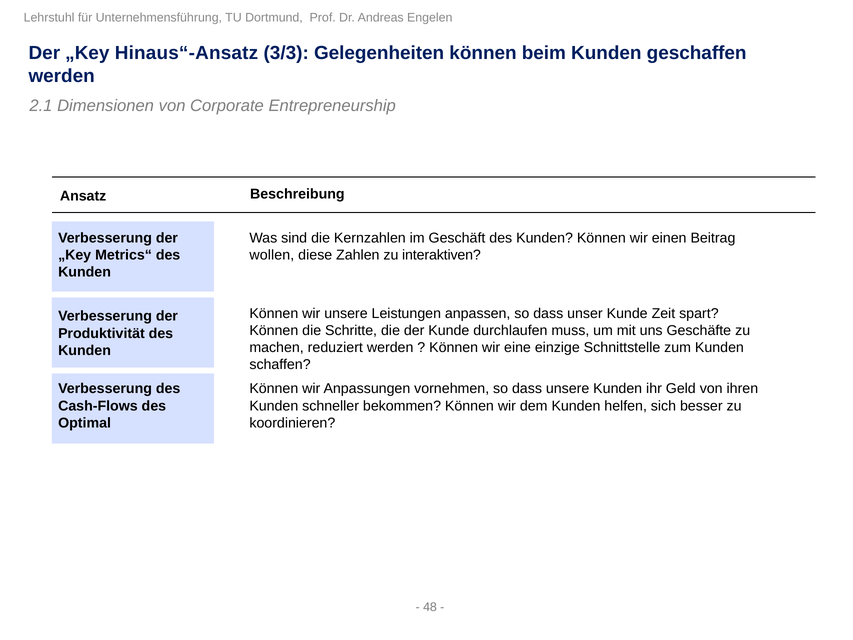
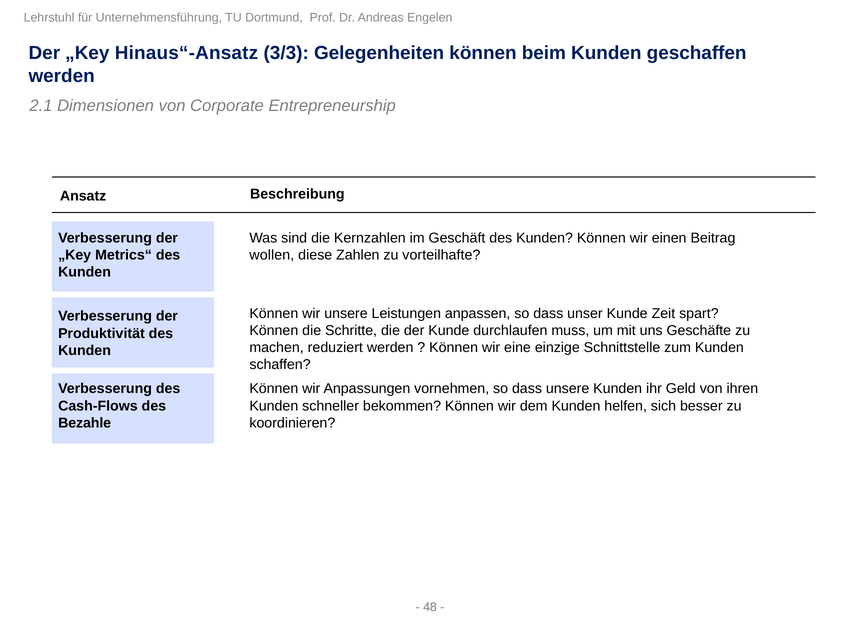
interaktiven: interaktiven -> vorteilhafte
Optimal: Optimal -> Bezahle
